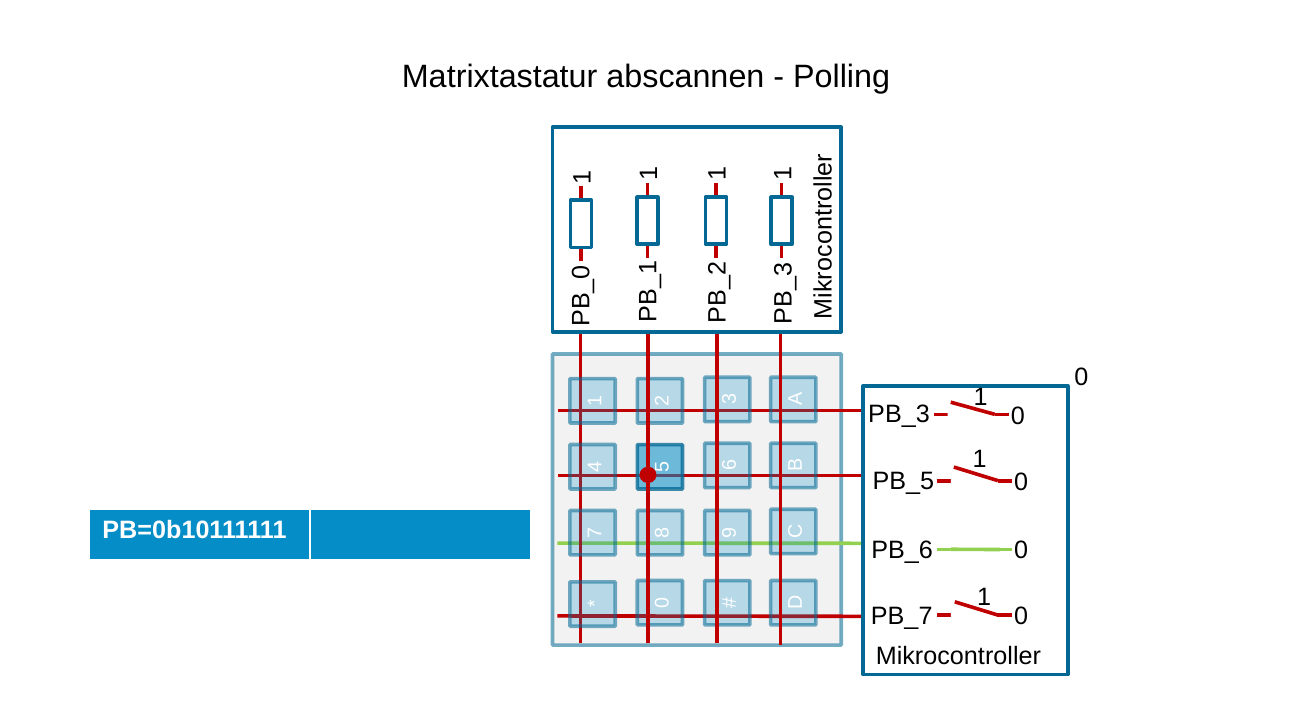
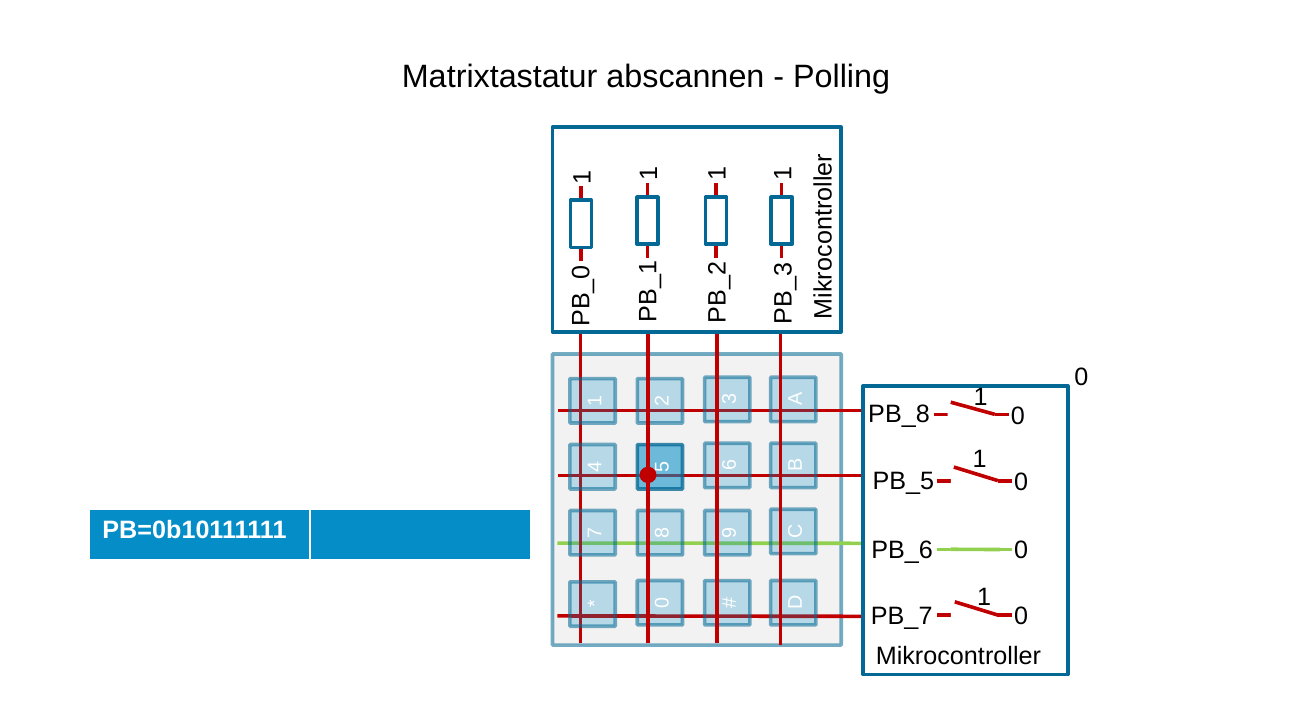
PB_3: PB_3 -> PB_8
